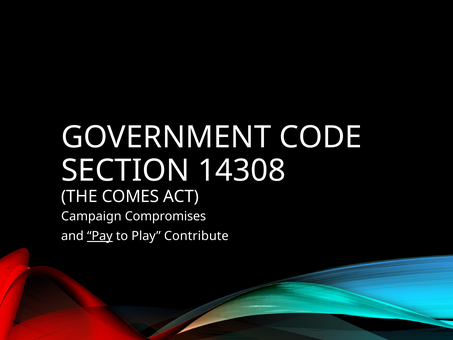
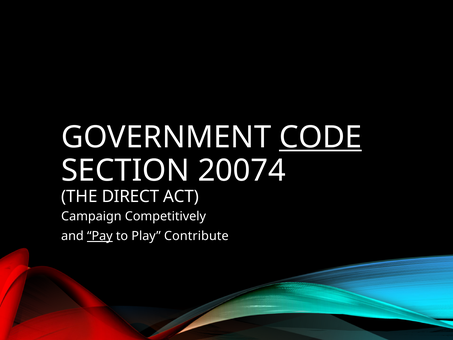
CODE underline: none -> present
14308: 14308 -> 20074
COMES: COMES -> DIRECT
Compromises: Compromises -> Competitively
